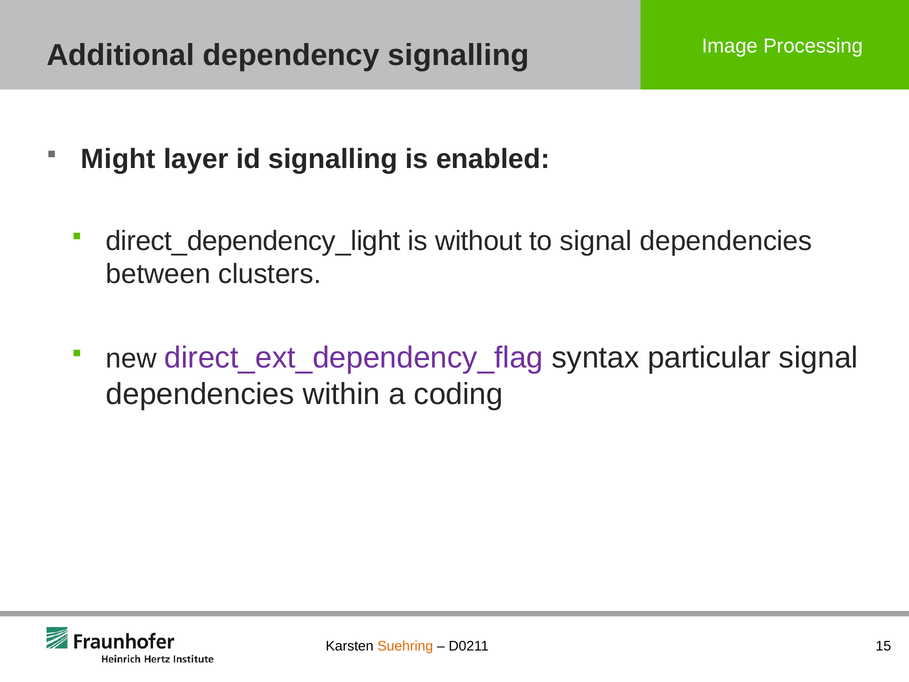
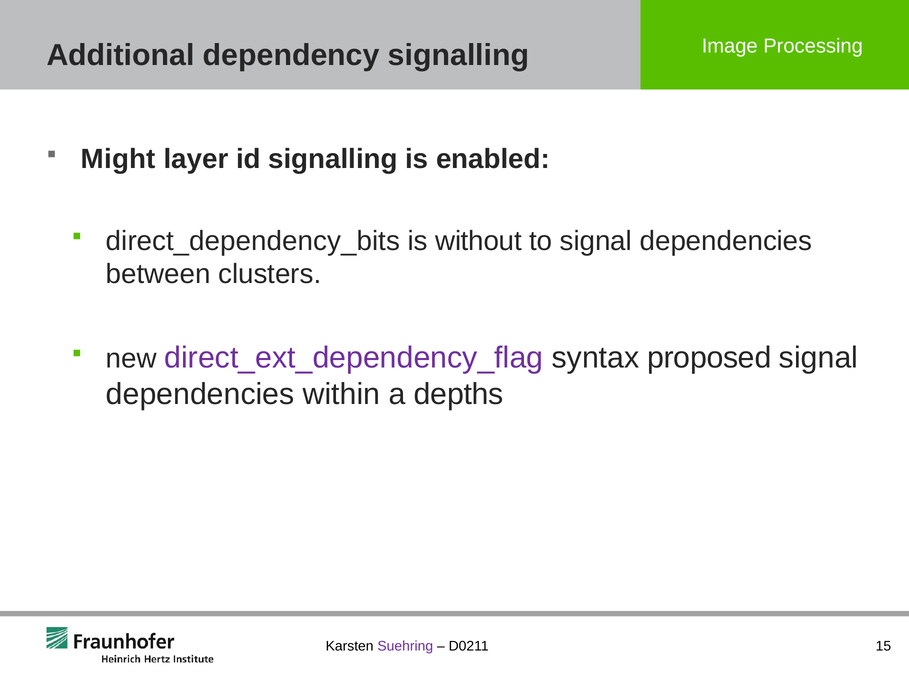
direct_dependency_light: direct_dependency_light -> direct_dependency_bits
particular: particular -> proposed
coding: coding -> depths
Suehring colour: orange -> purple
